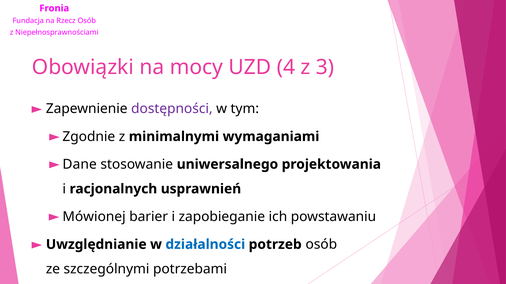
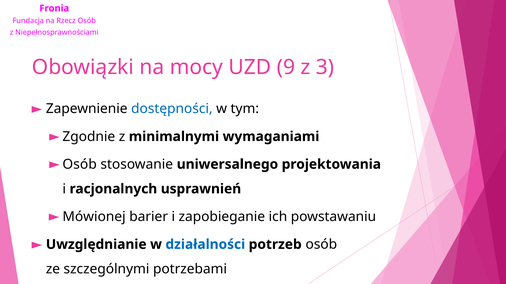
4: 4 -> 9
dostępności colour: purple -> blue
Dane at (80, 165): Dane -> Osób
